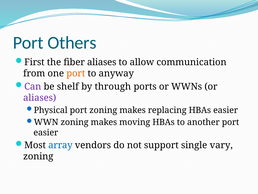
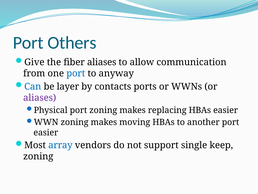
First: First -> Give
port at (76, 73) colour: orange -> blue
Can colour: purple -> blue
shelf: shelf -> layer
through: through -> contacts
vary: vary -> keep
